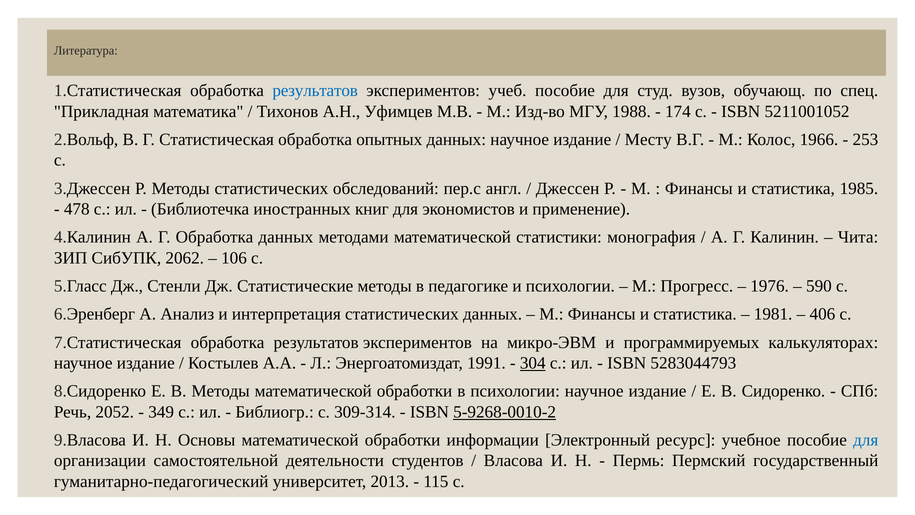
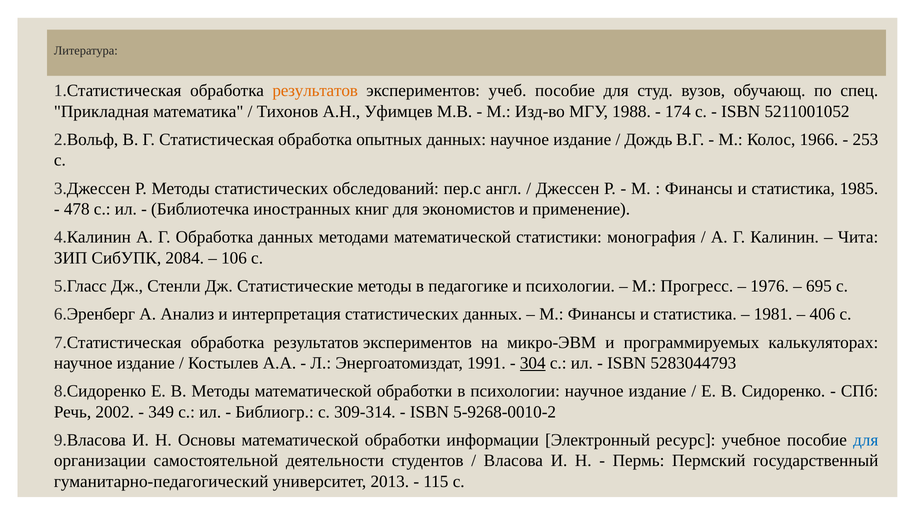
результатов at (315, 91) colour: blue -> orange
Месту: Месту -> Дождь
2062: 2062 -> 2084
590: 590 -> 695
2052: 2052 -> 2002
5-9268-0010-2 underline: present -> none
